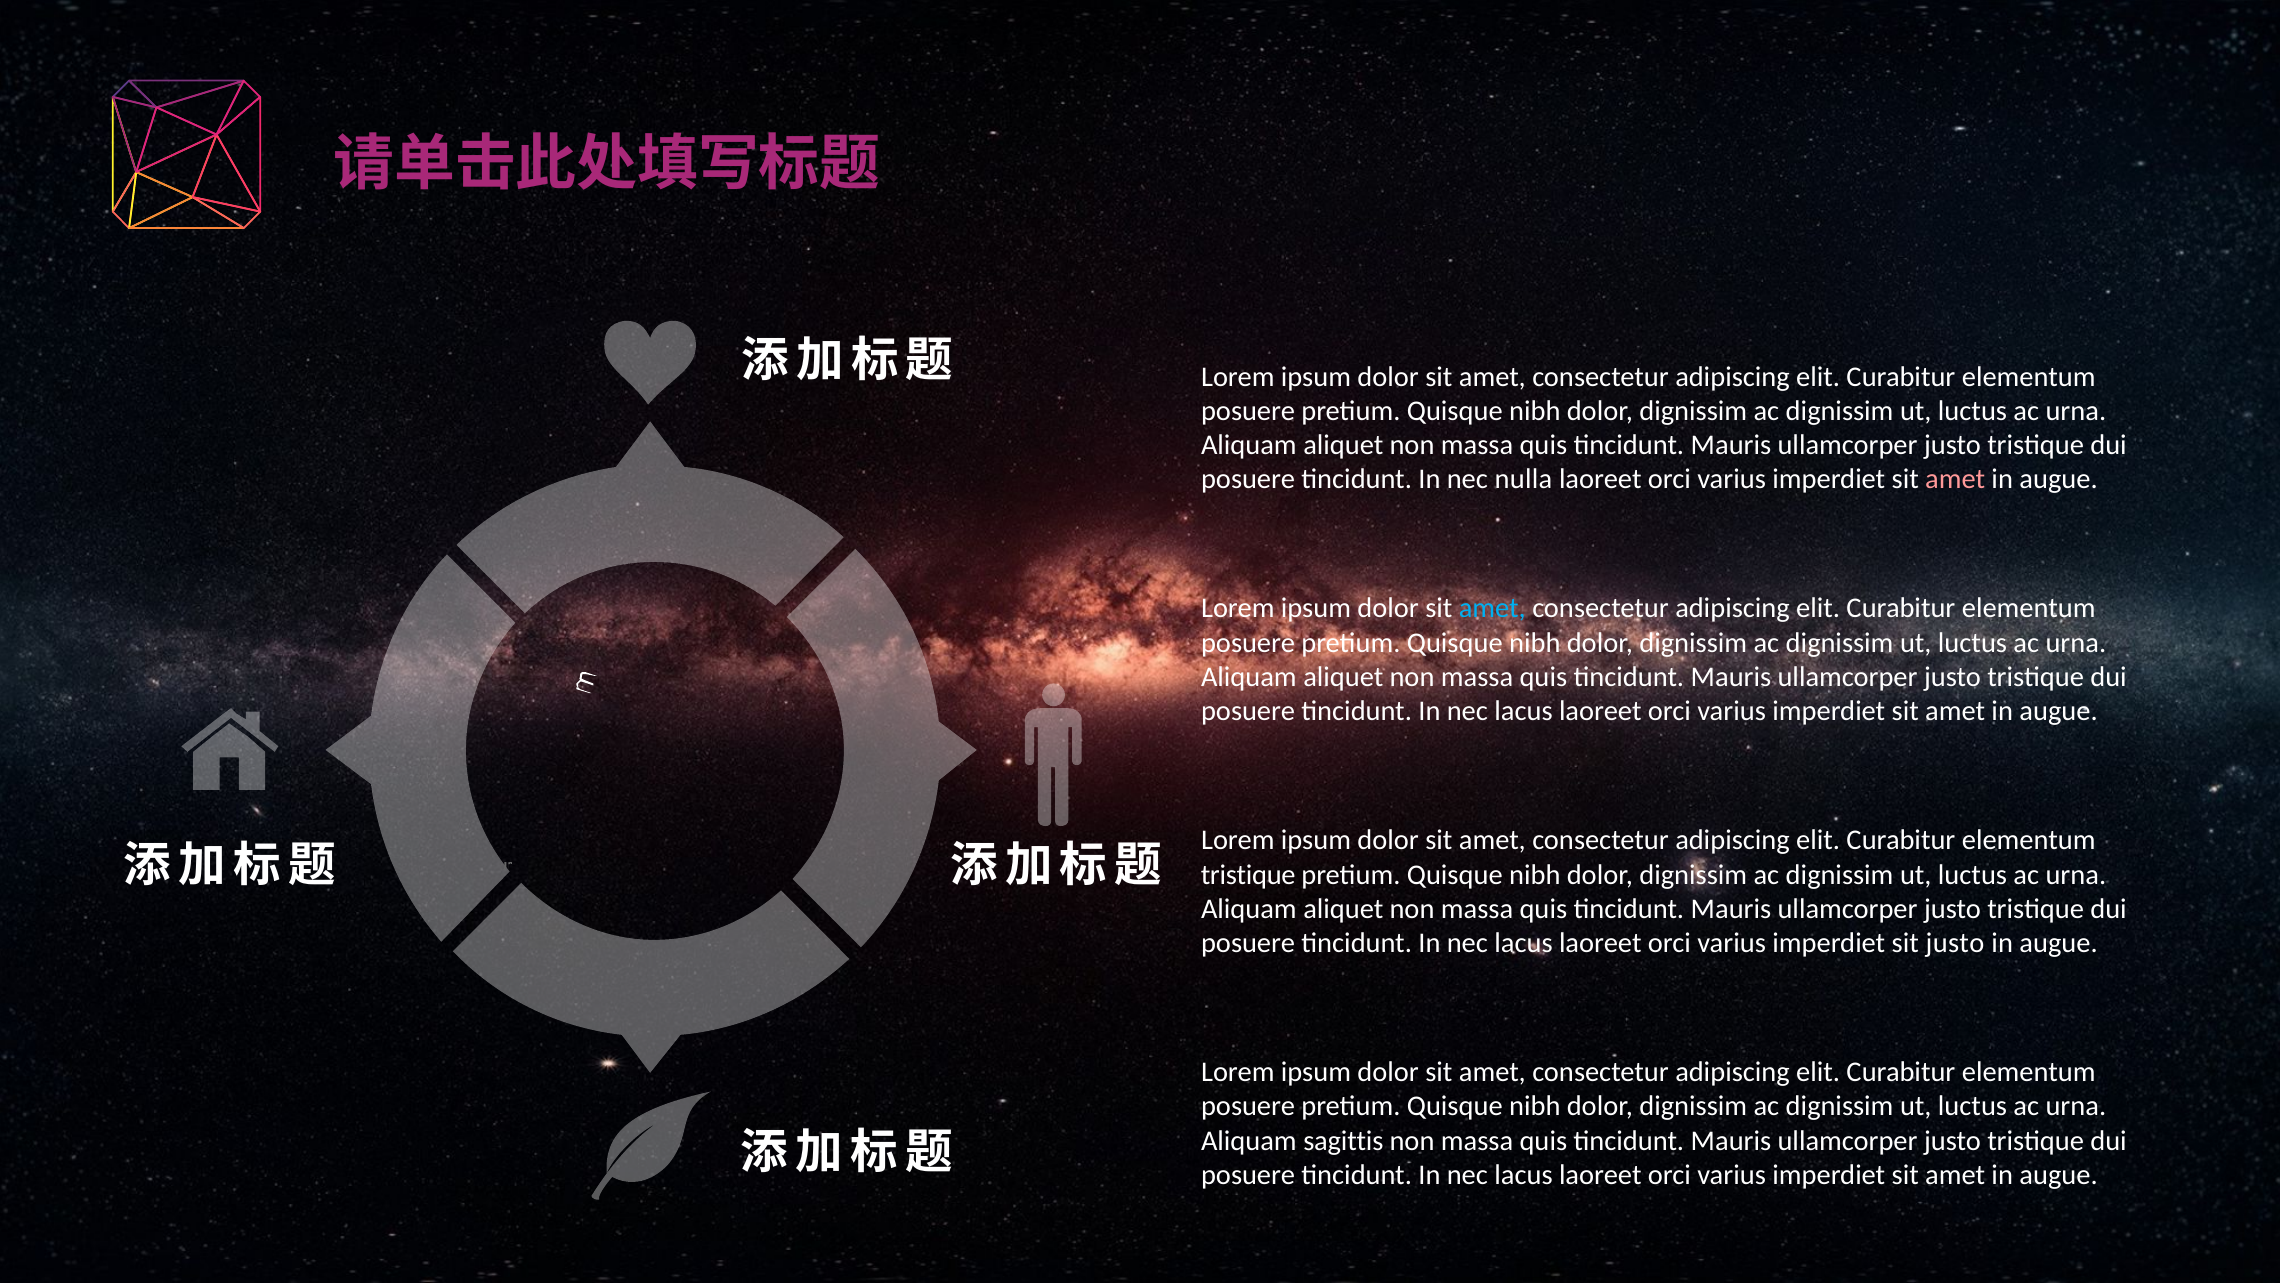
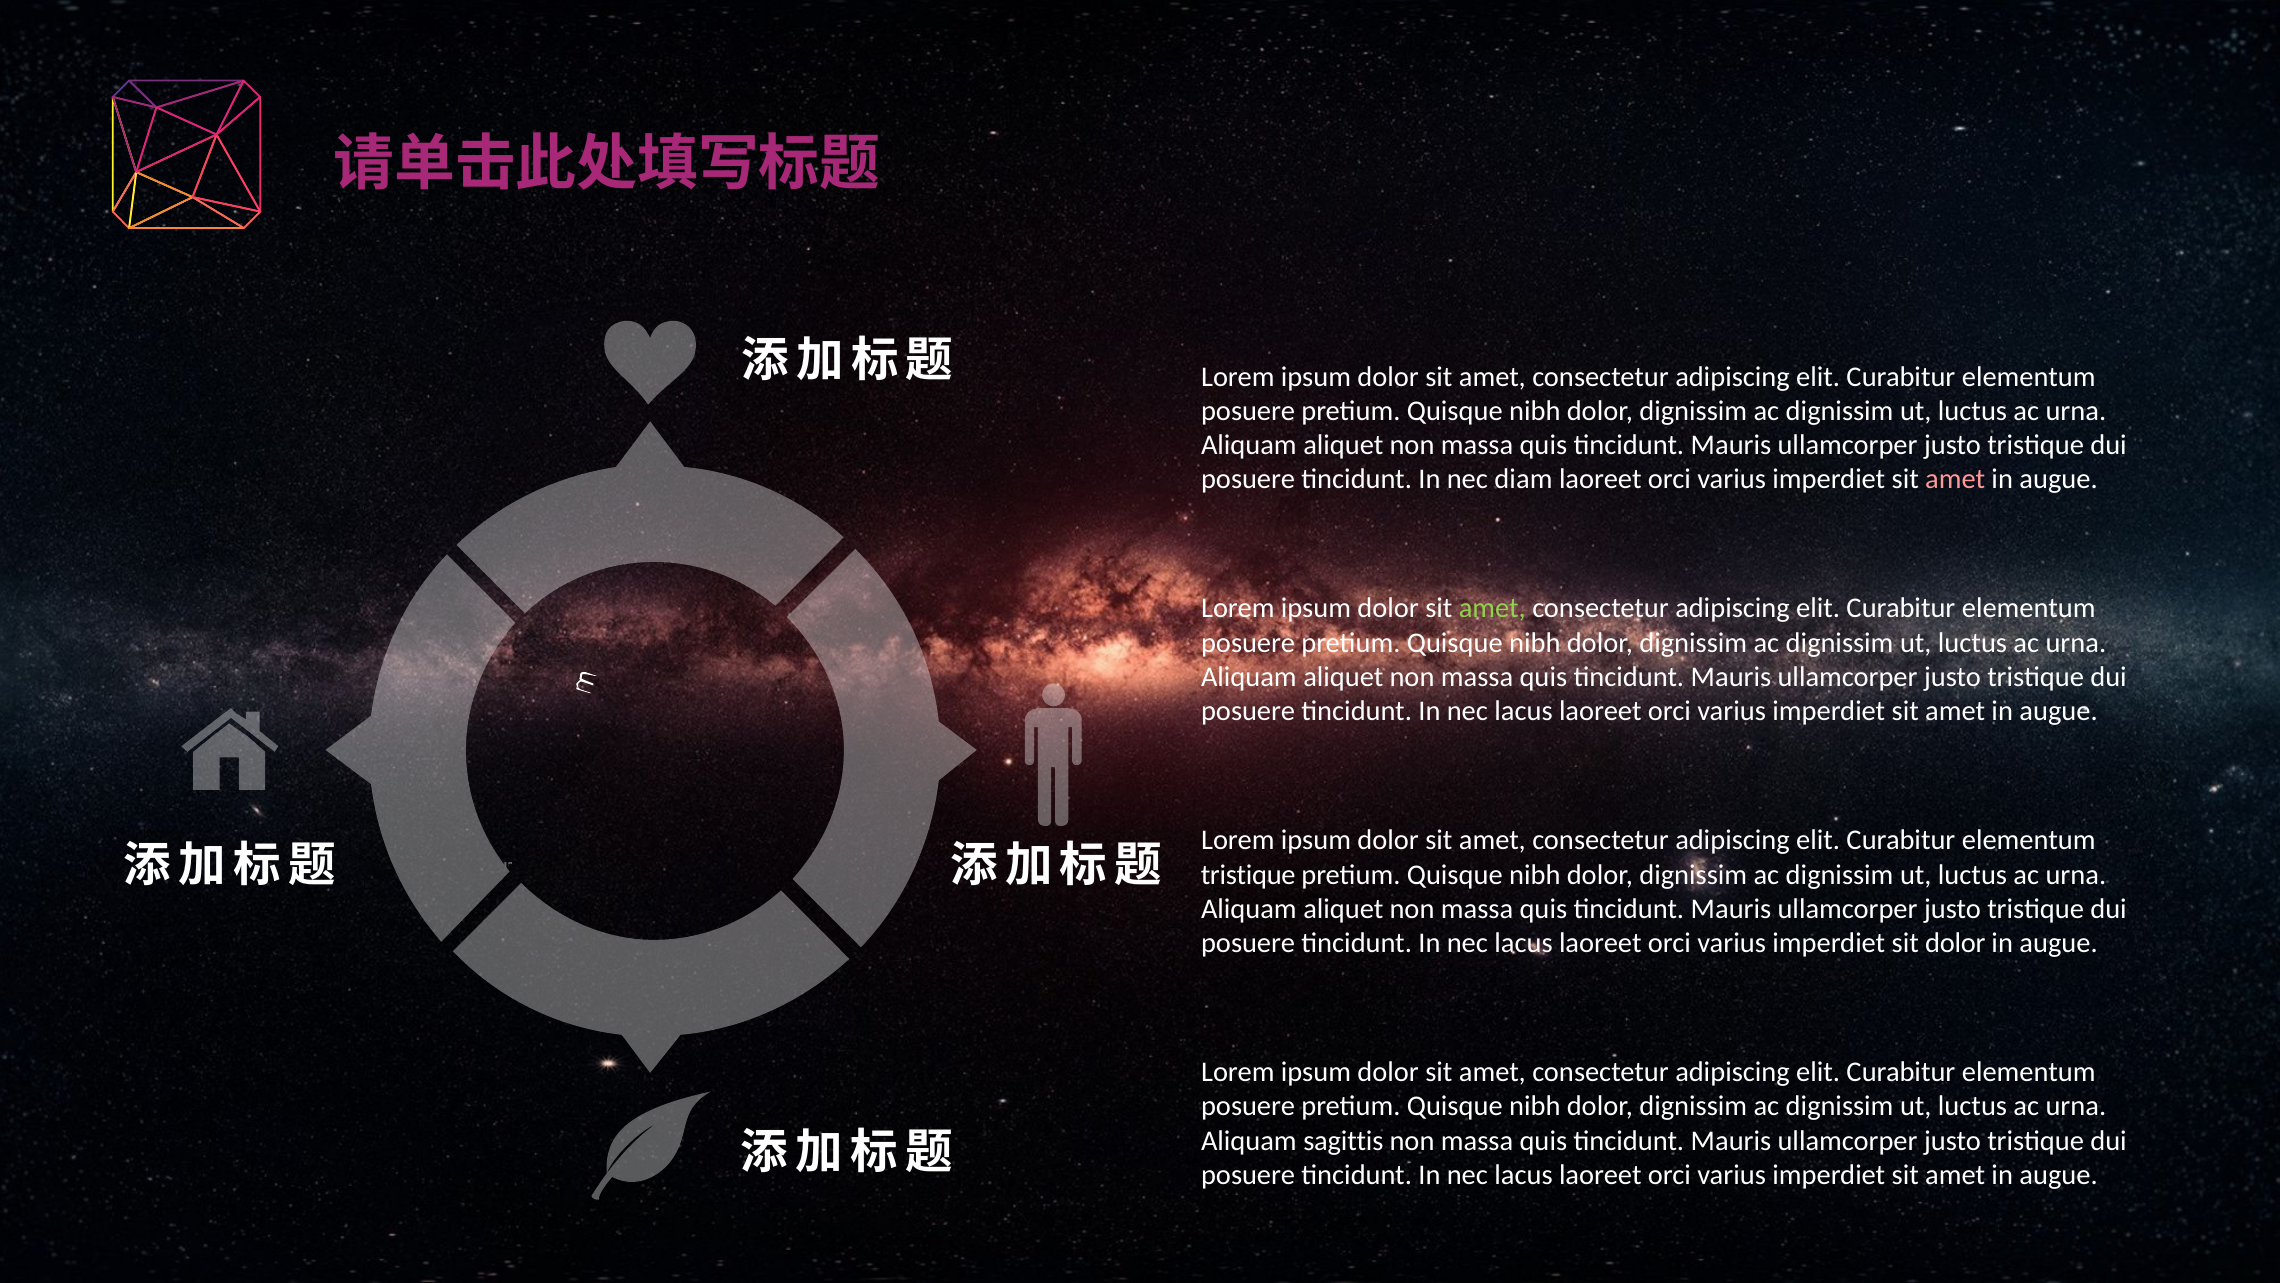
nulla: nulla -> diam
amet at (1492, 608) colour: light blue -> light green
sit justo: justo -> dolor
